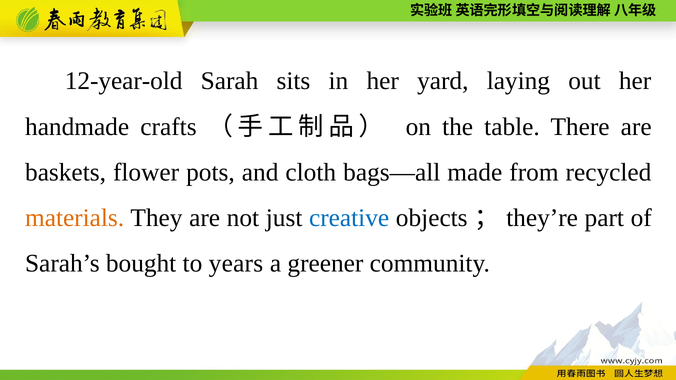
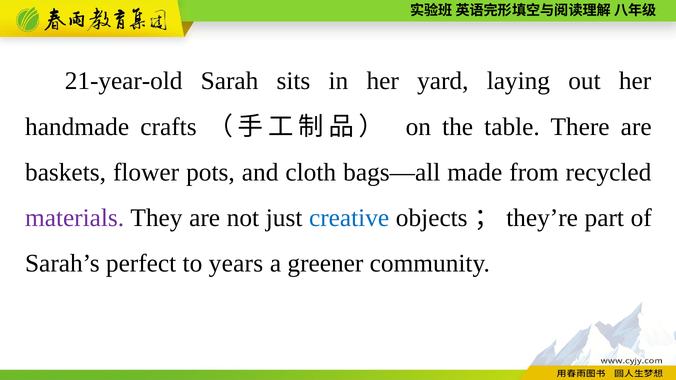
12-year-old: 12-year-old -> 21-year-old
materials colour: orange -> purple
bought: bought -> perfect
